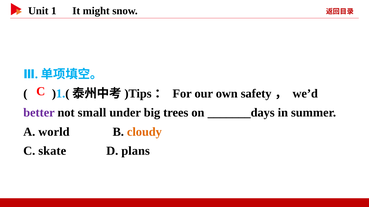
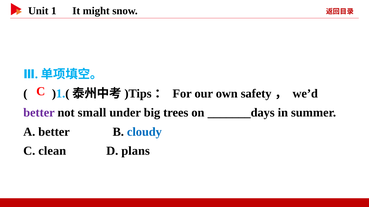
A world: world -> better
cloudy colour: orange -> blue
skate: skate -> clean
